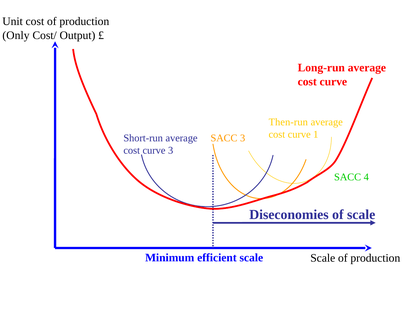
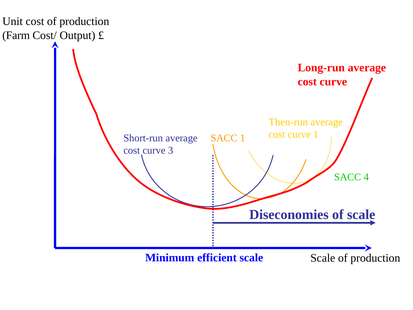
Only: Only -> Farm
SACC 3: 3 -> 1
